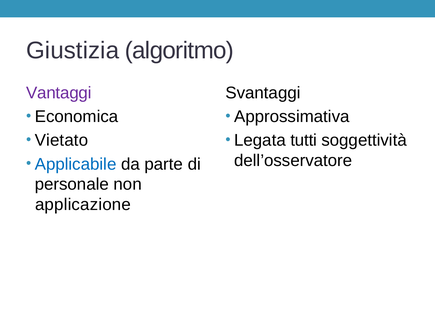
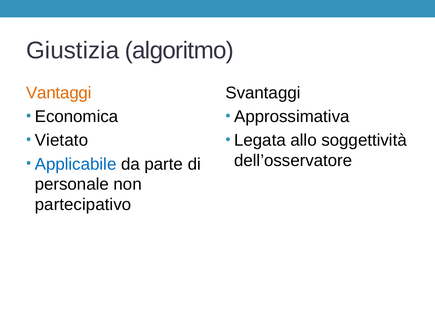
Vantaggi colour: purple -> orange
tutti: tutti -> allo
applicazione: applicazione -> partecipativo
